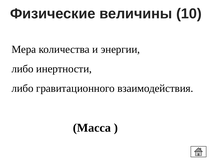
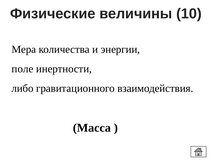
либо at (23, 69): либо -> поле
